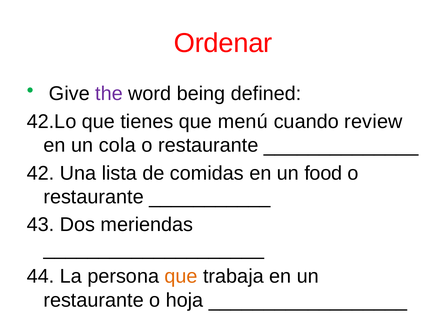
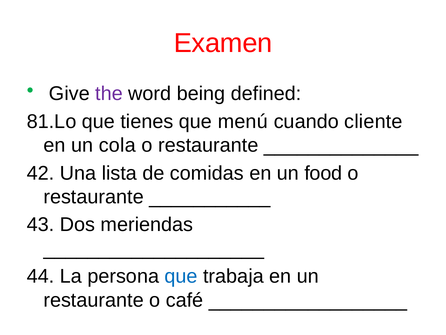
Ordenar: Ordenar -> Examen
42.Lo: 42.Lo -> 81.Lo
review: review -> cliente
que at (181, 276) colour: orange -> blue
hoja: hoja -> café
